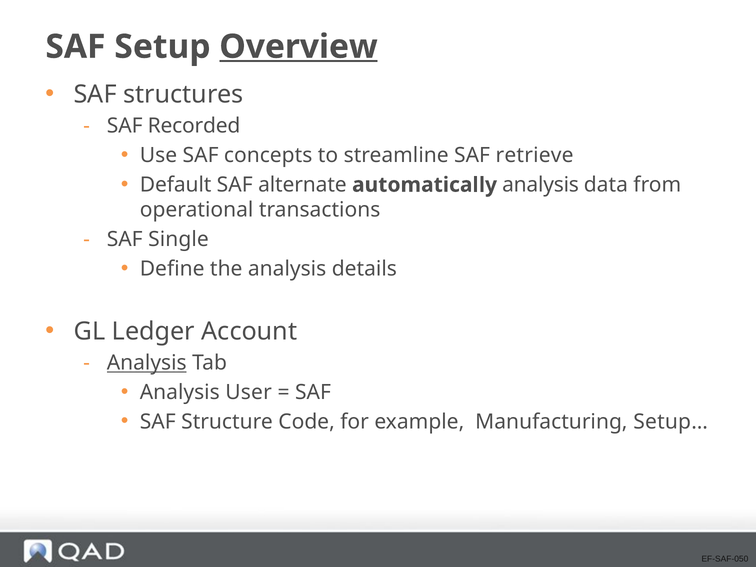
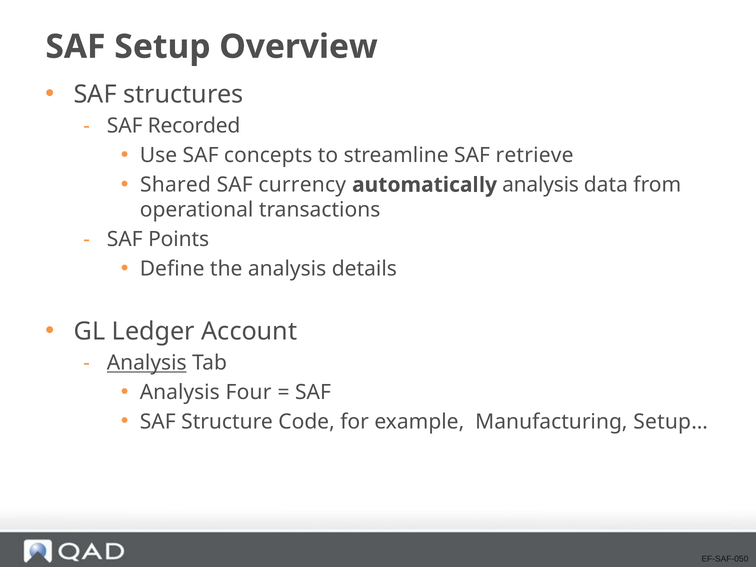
Overview underline: present -> none
Default: Default -> Shared
alternate: alternate -> currency
Single: Single -> Points
User: User -> Four
